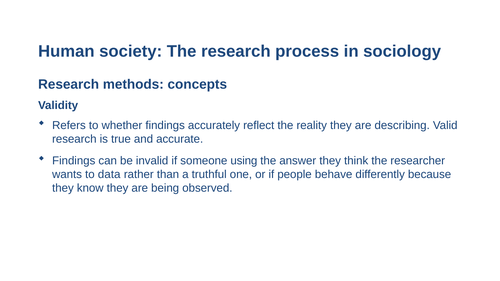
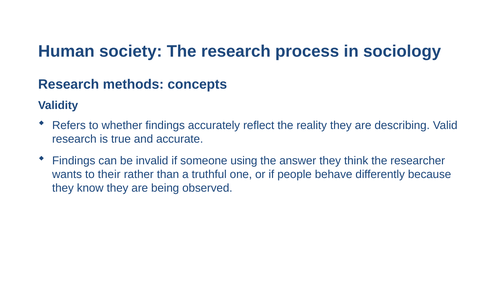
data: data -> their
